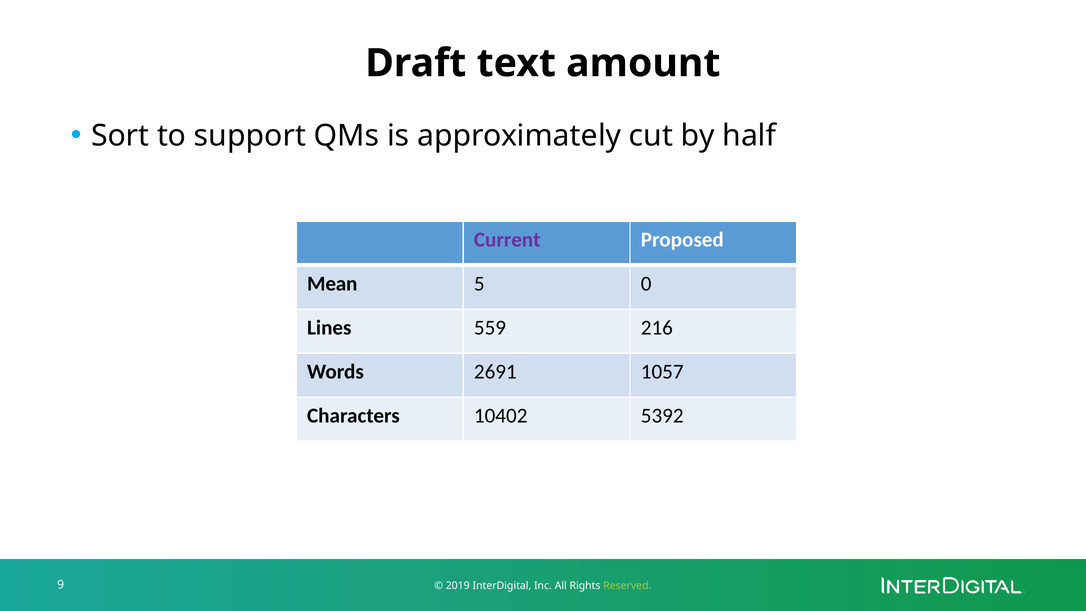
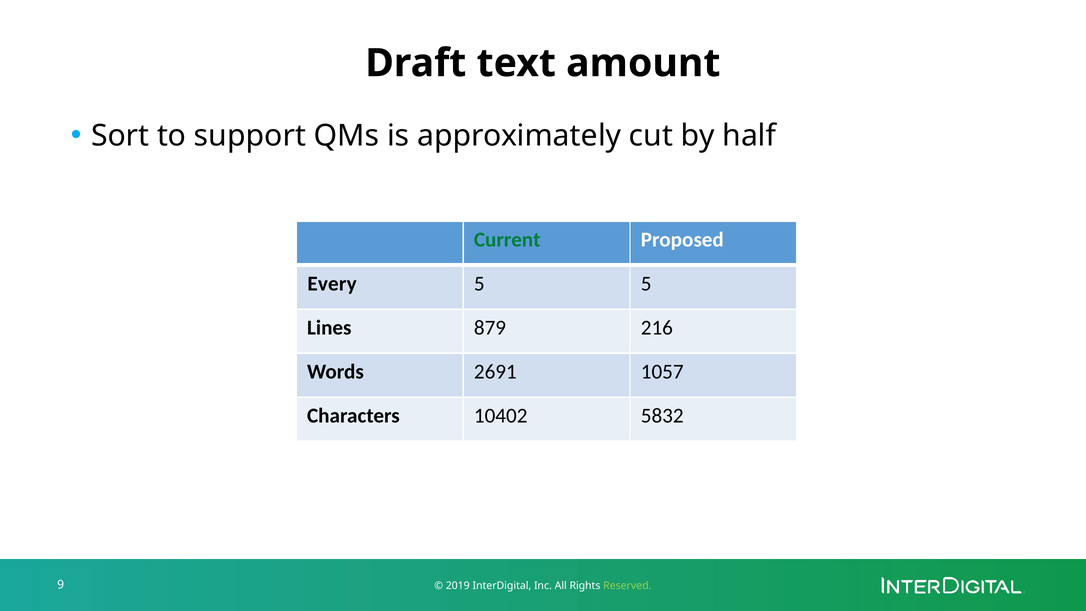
Current colour: purple -> green
Mean: Mean -> Every
5 0: 0 -> 5
559: 559 -> 879
5392: 5392 -> 5832
